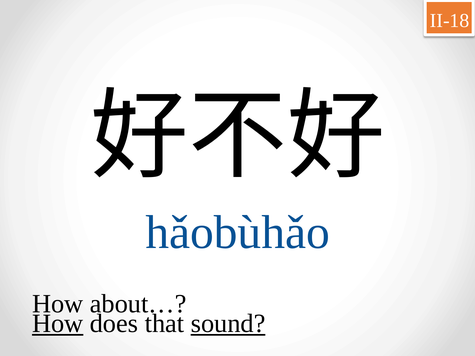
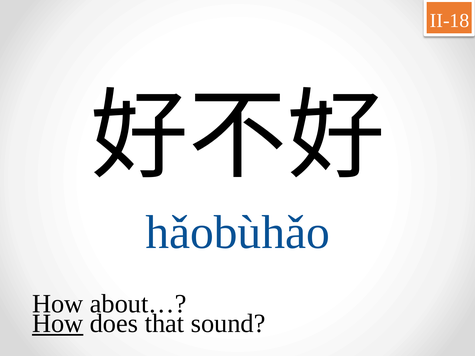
sound underline: present -> none
